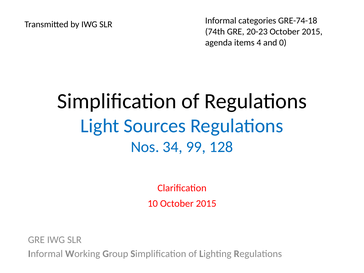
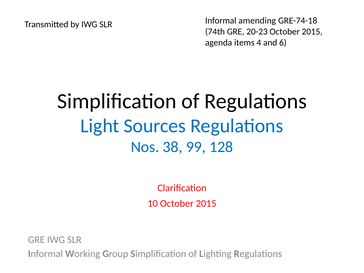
categories: categories -> amending
0: 0 -> 6
34: 34 -> 38
